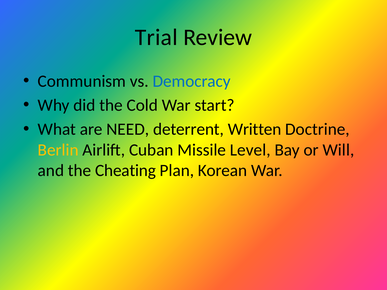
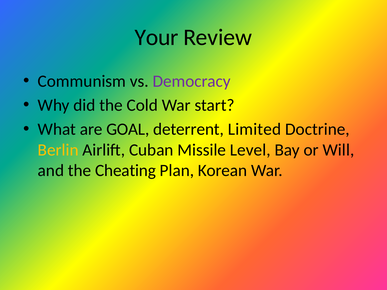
Trial: Trial -> Your
Democracy colour: blue -> purple
NEED: NEED -> GOAL
Written: Written -> Limited
